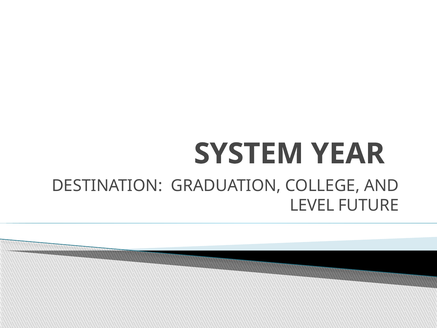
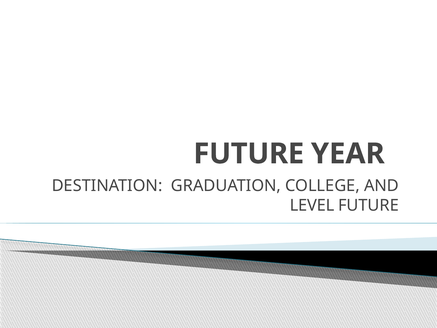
SYSTEM at (249, 154): SYSTEM -> FUTURE
